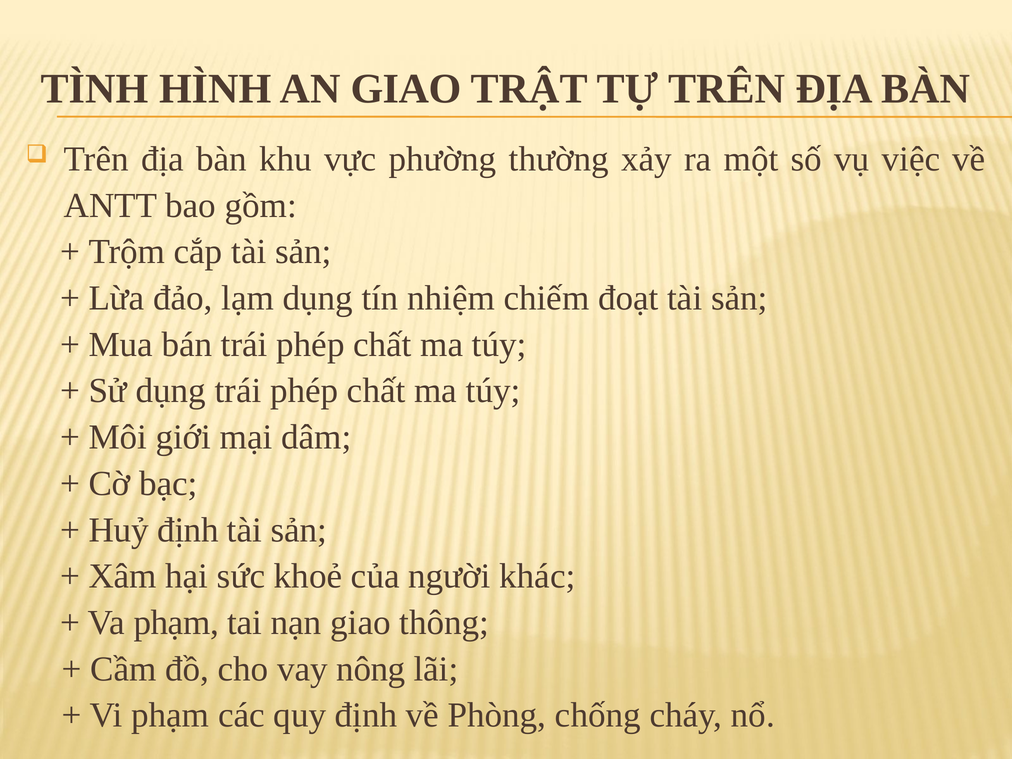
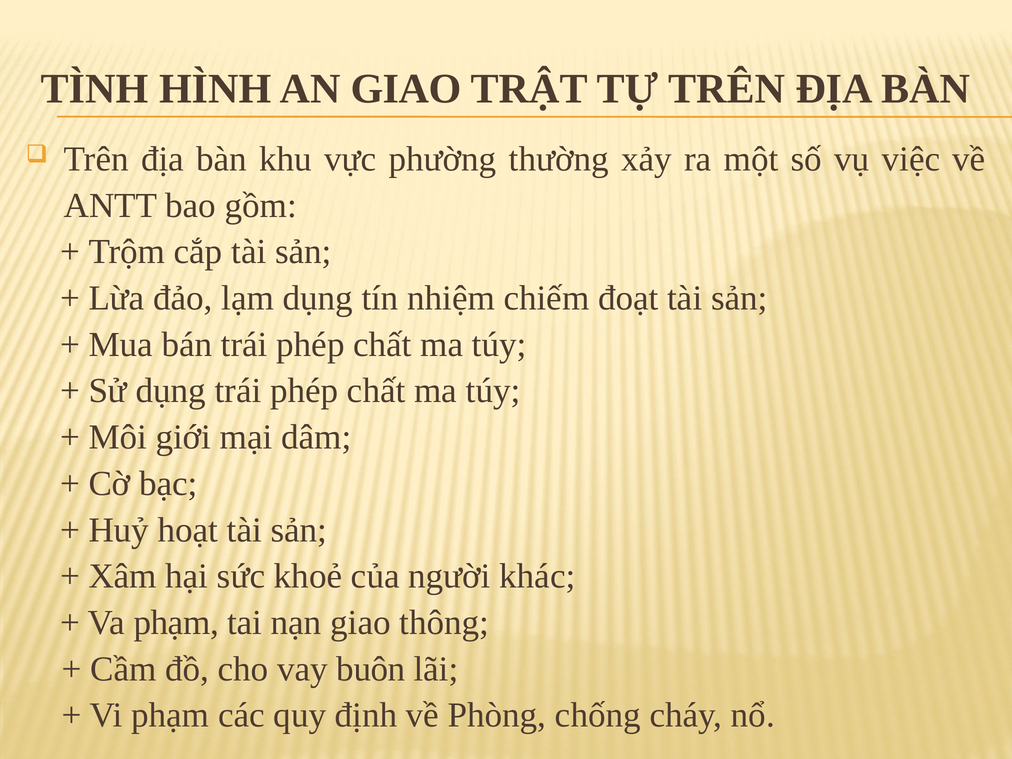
Huỷ định: định -> hoạt
nông: nông -> buôn
